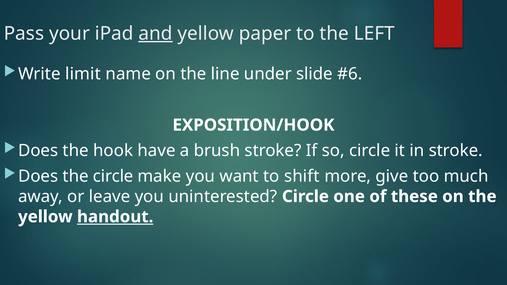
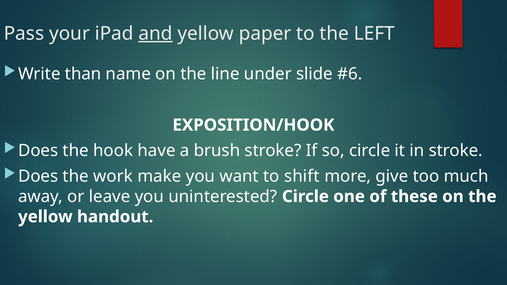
limit: limit -> than
the circle: circle -> work
handout underline: present -> none
